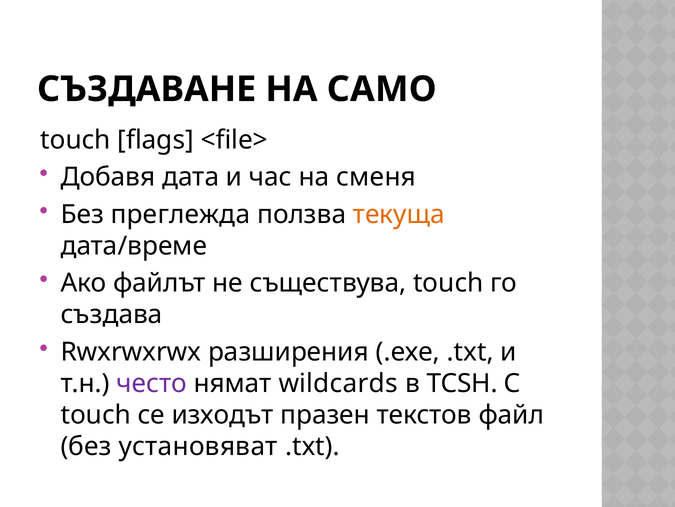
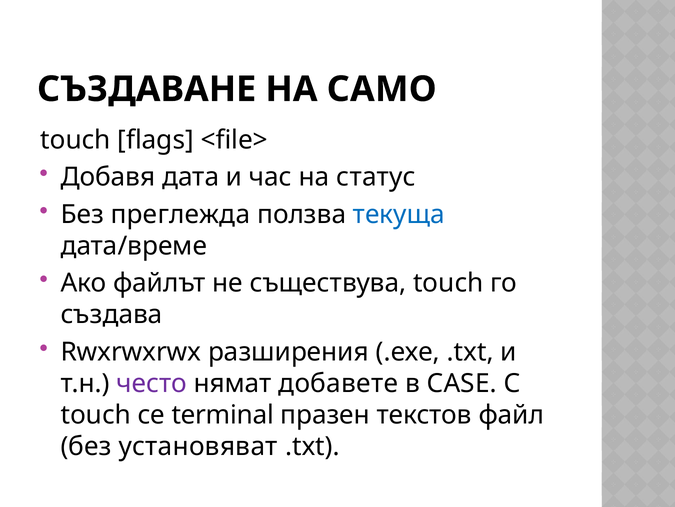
сменя: сменя -> статус
текуща colour: orange -> blue
wildcards: wildcards -> добавете
TCSH: TCSH -> CASE
изходът: изходът -> terminal
